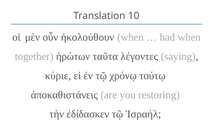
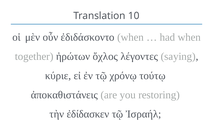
ἠκολούθουν: ἠκολούθουν -> ἐδιδάσκοντο
ταῦτα: ταῦτα -> ὄχλος
